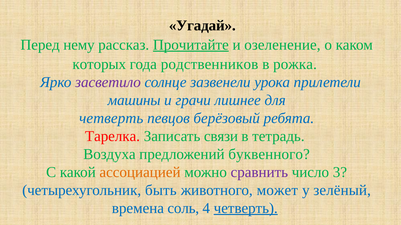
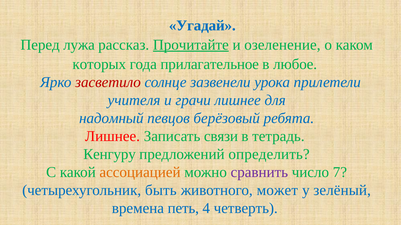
Угадай colour: black -> blue
нему: нему -> лужа
родственников: родственников -> прилагательное
рожка: рожка -> любое
засветило colour: purple -> red
машины: машины -> учителя
четверть at (111, 118): четверть -> надомный
Тарелка at (112, 136): Тарелка -> Лишнее
Воздуха: Воздуха -> Кенгуру
буквенного: буквенного -> определить
3: 3 -> 7
соль: соль -> петь
четверть at (246, 209) underline: present -> none
